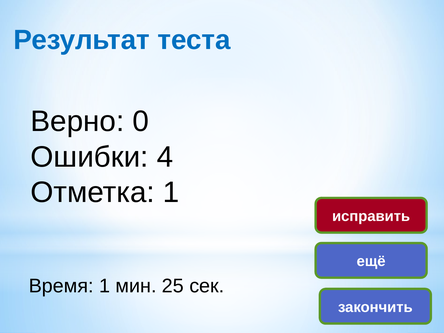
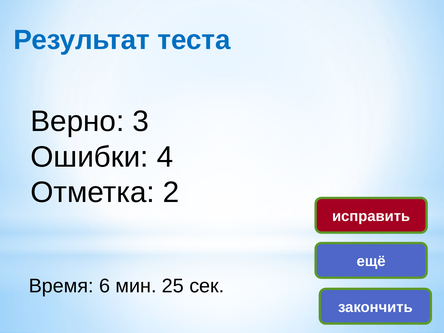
0: 0 -> 3
Отметка 1: 1 -> 2
Время 1: 1 -> 6
